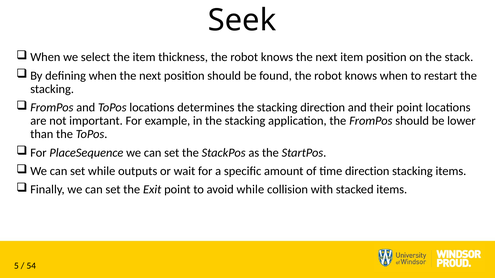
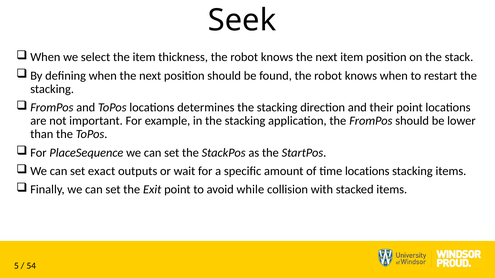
set while: while -> exact
time direction: direction -> locations
